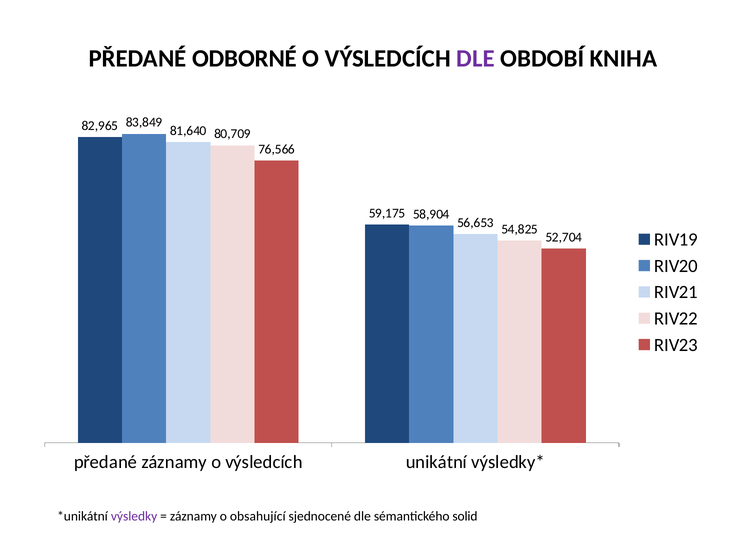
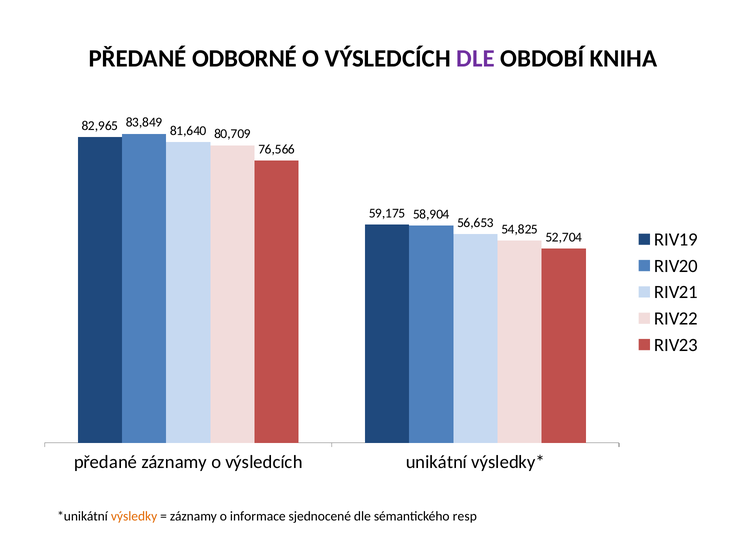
výsledky colour: purple -> orange
obsahující: obsahující -> informace
solid: solid -> resp
